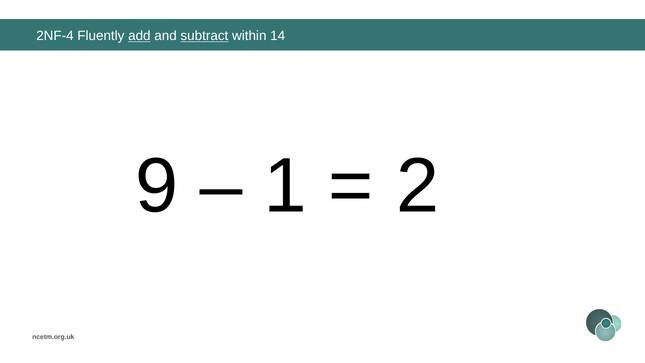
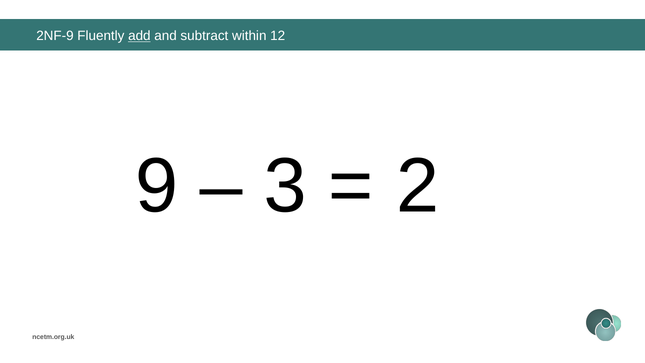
2NF-4: 2NF-4 -> 2NF-9
subtract underline: present -> none
14: 14 -> 12
1: 1 -> 3
